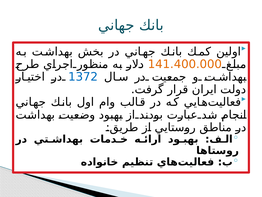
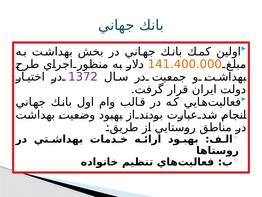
1372 colour: blue -> purple
